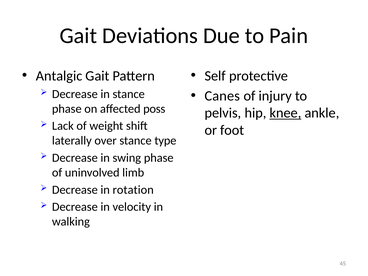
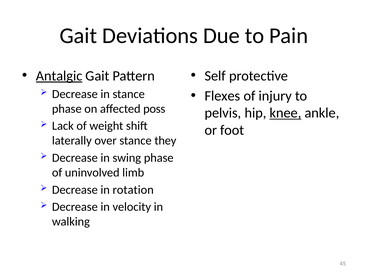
Antalgic underline: none -> present
Canes: Canes -> Flexes
type: type -> they
